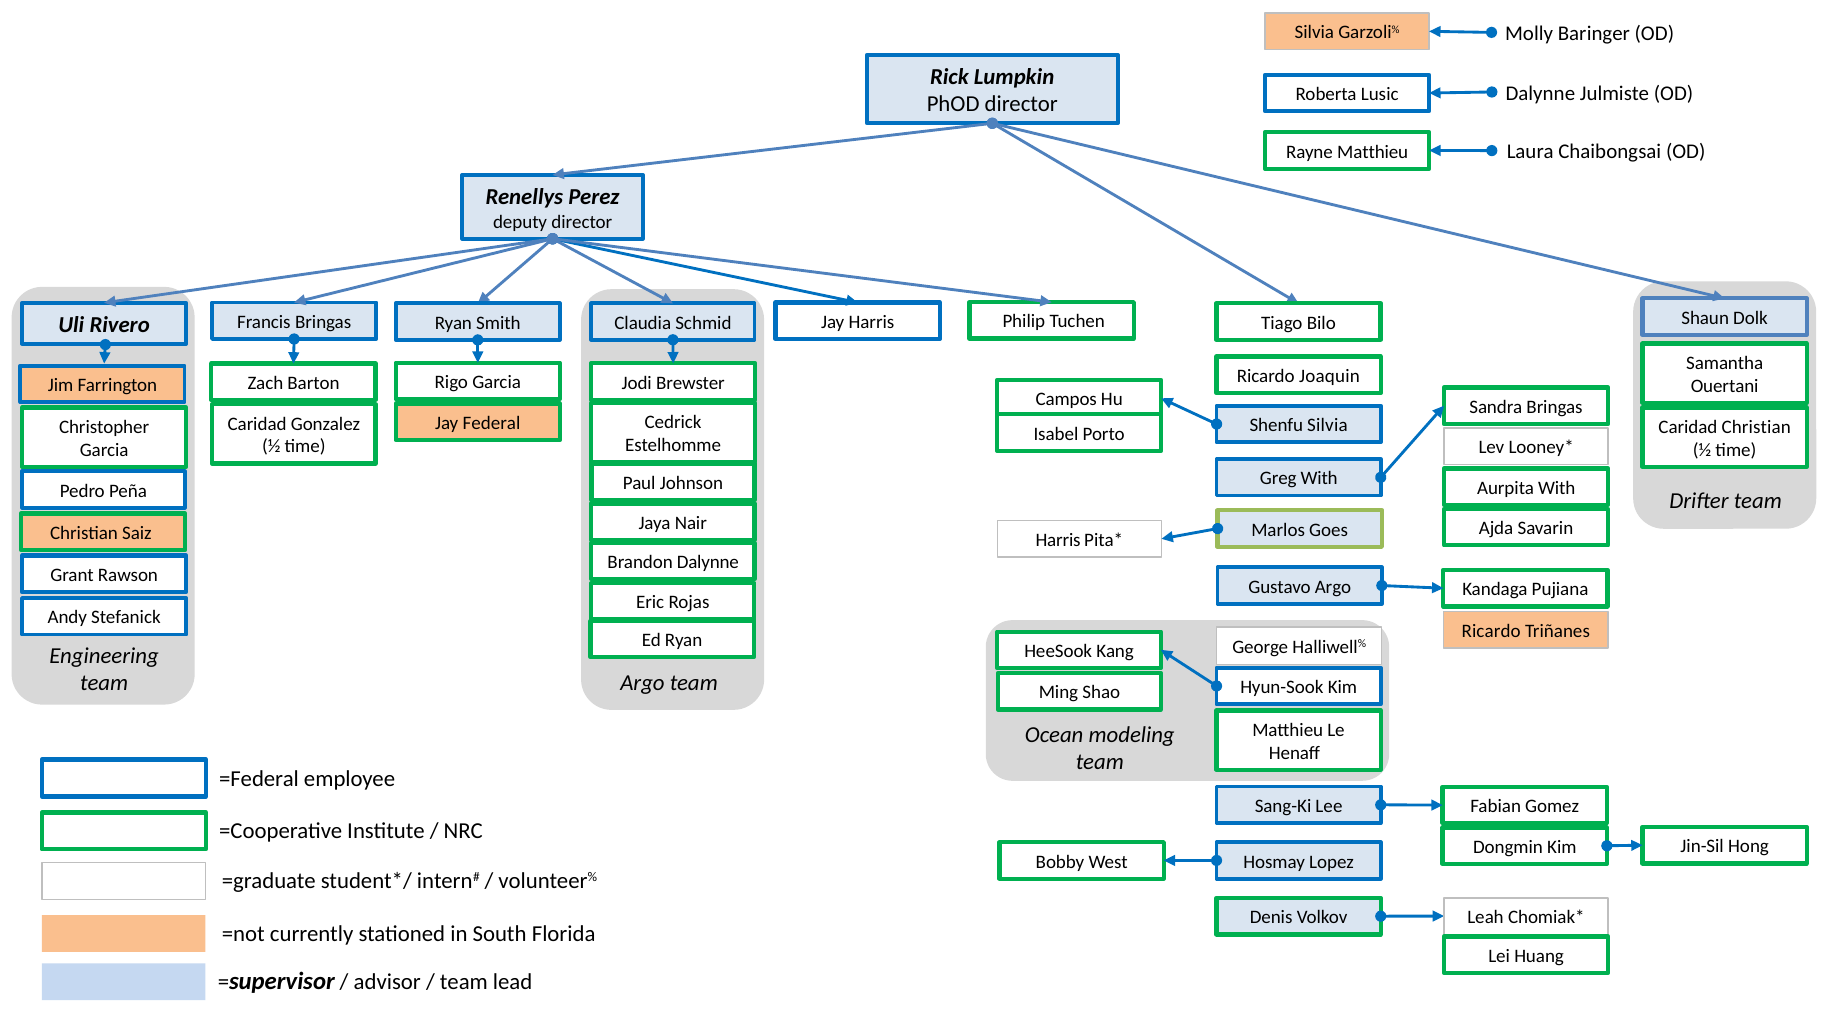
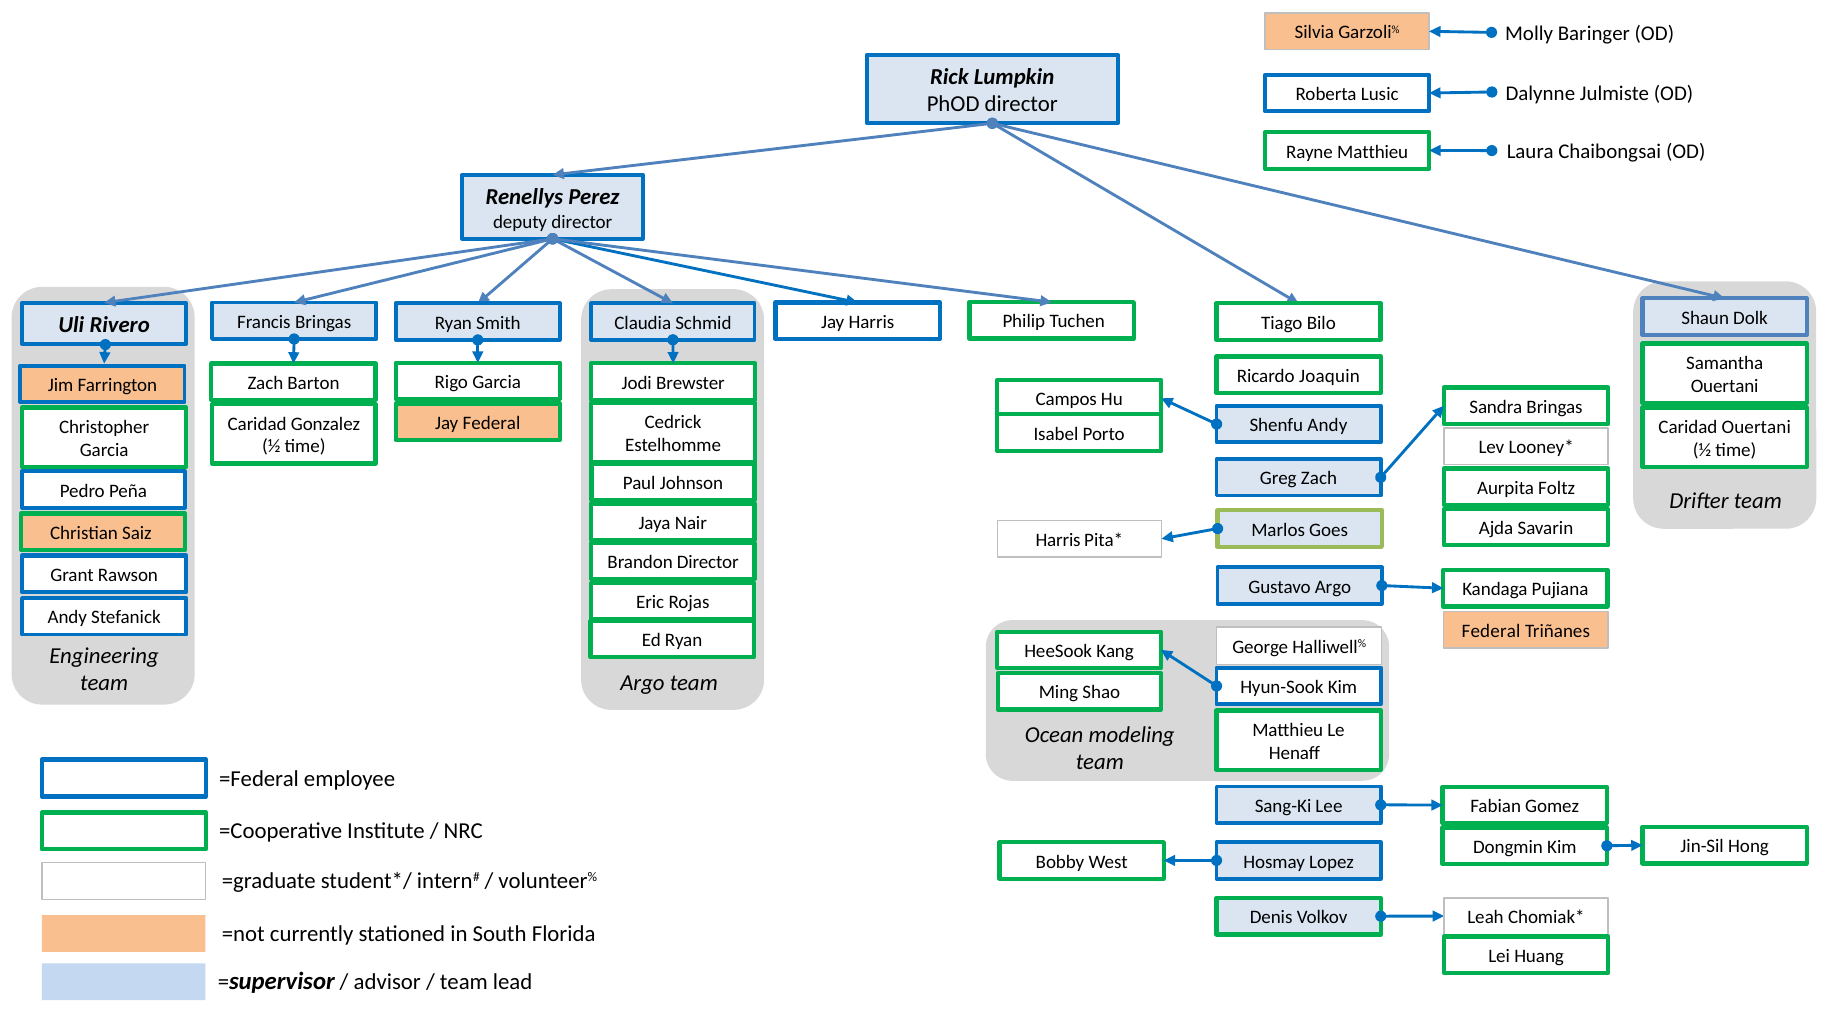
Shenfu Silvia: Silvia -> Andy
Caridad Christian: Christian -> Ouertani
Greg With: With -> Zach
Aurpita With: With -> Foltz
Brandon Dalynne: Dalynne -> Director
Ricardo at (1491, 631): Ricardo -> Federal
